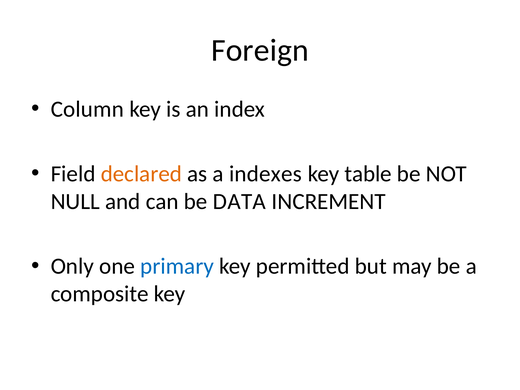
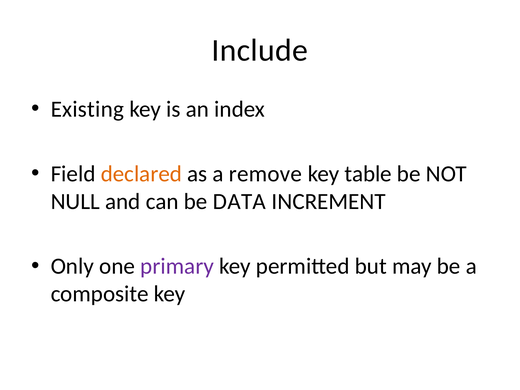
Foreign: Foreign -> Include
Column: Column -> Existing
indexes: indexes -> remove
primary colour: blue -> purple
